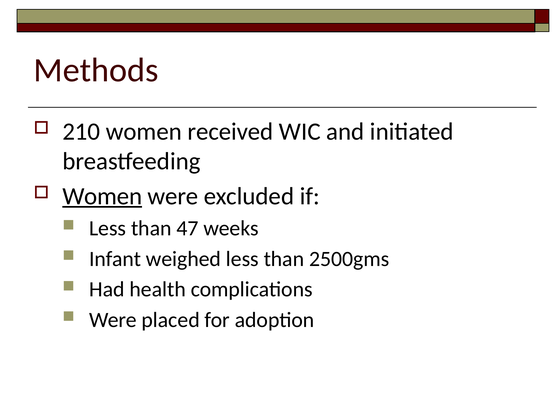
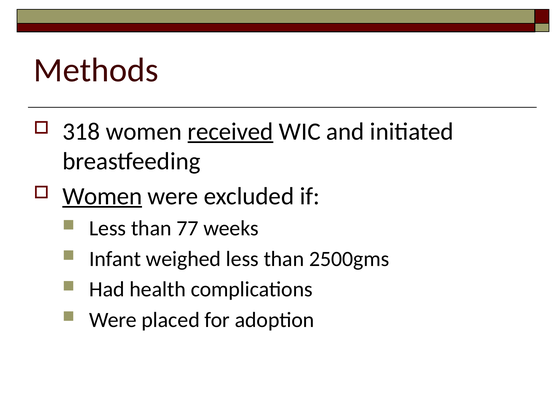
210: 210 -> 318
received underline: none -> present
47: 47 -> 77
